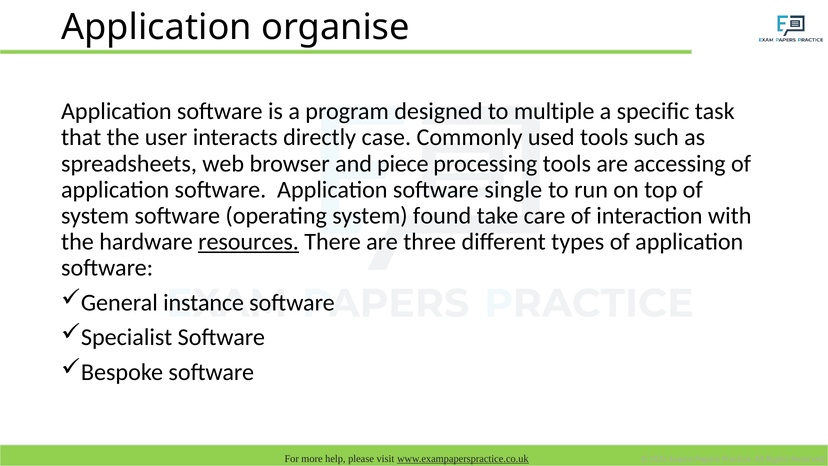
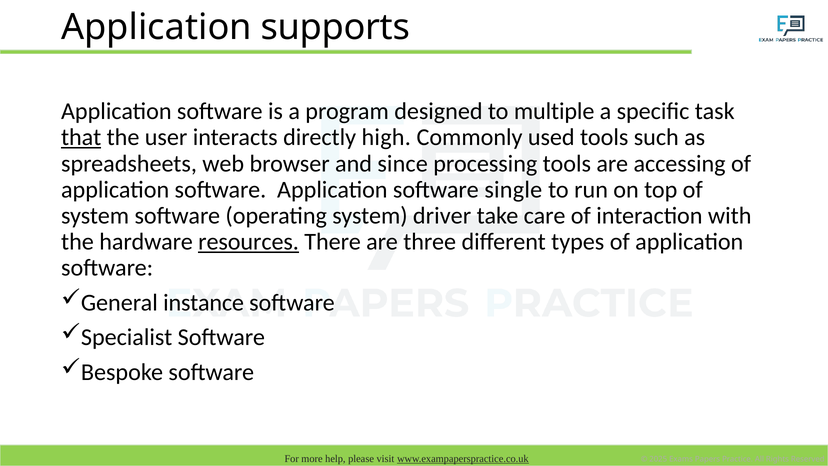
organise: organise -> supports
that underline: none -> present
case: case -> high
piece: piece -> since
found: found -> driver
